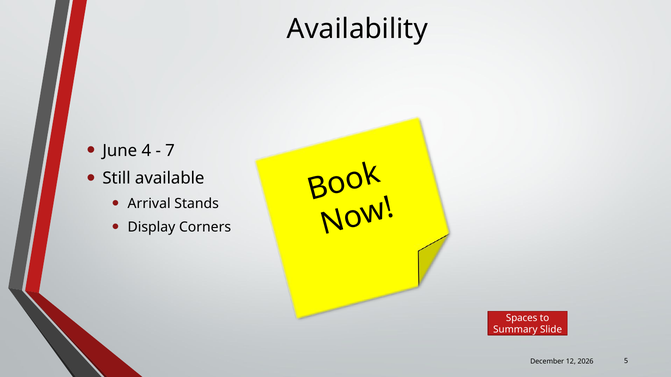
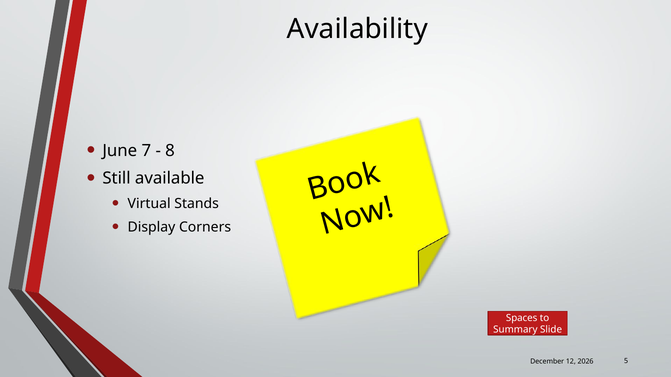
4: 4 -> 7
7: 7 -> 8
Arrival: Arrival -> Virtual
